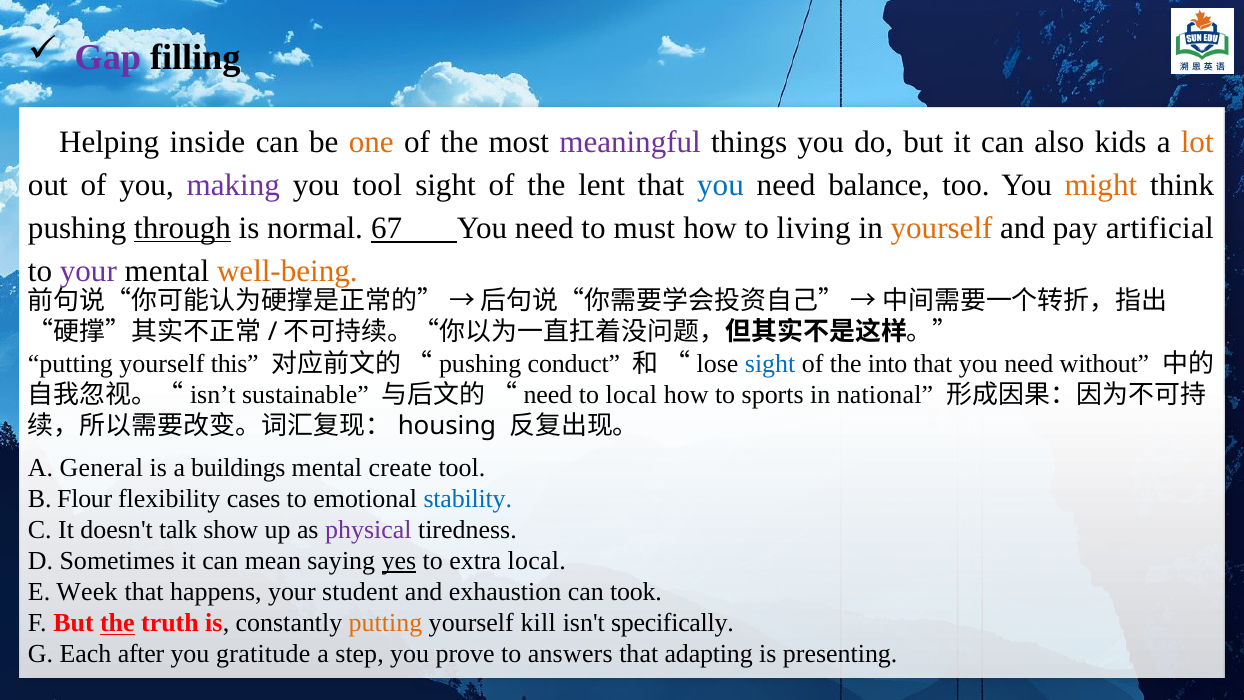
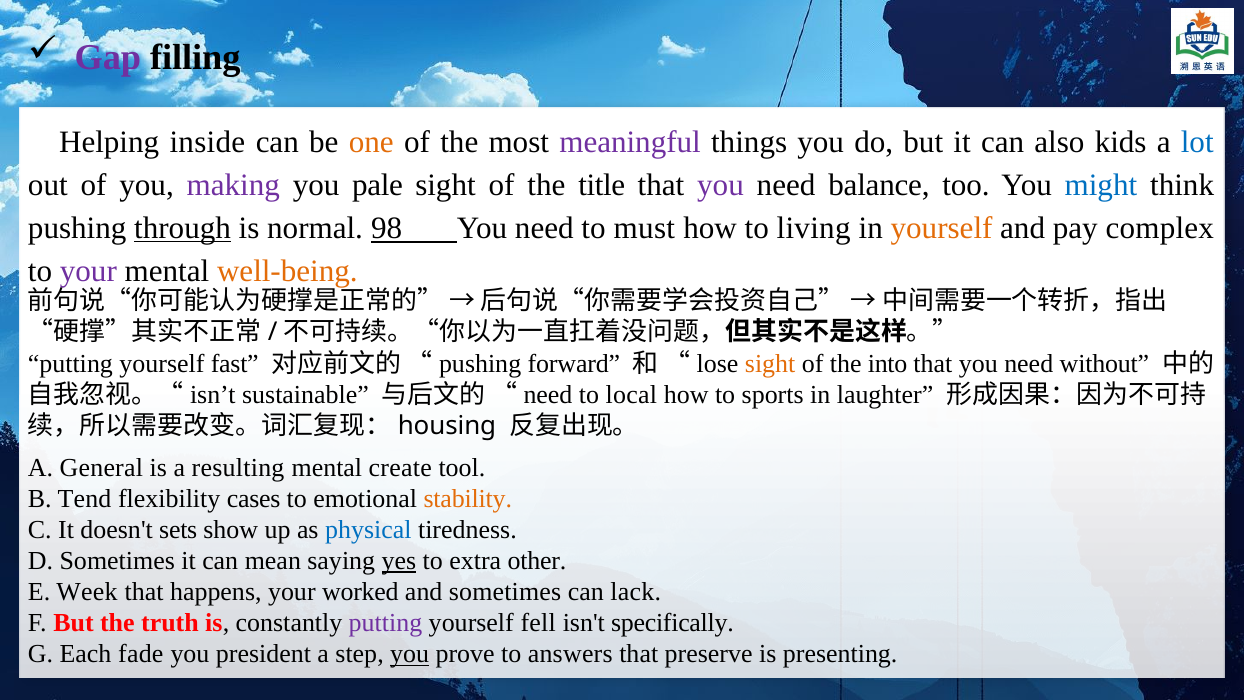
lot colour: orange -> blue
you tool: tool -> pale
lent: lent -> title
you at (720, 185) colour: blue -> purple
might colour: orange -> blue
67: 67 -> 98
artificial: artificial -> complex
this: this -> fast
conduct: conduct -> forward
sight at (770, 363) colour: blue -> orange
national: national -> laughter
buildings: buildings -> resulting
Flour: Flour -> Tend
stability colour: blue -> orange
talk: talk -> sets
physical colour: purple -> blue
extra local: local -> other
student: student -> worked
and exhaustion: exhaustion -> sometimes
took: took -> lack
the at (117, 623) underline: present -> none
putting at (386, 623) colour: orange -> purple
kill: kill -> fell
after: after -> fade
gratitude: gratitude -> president
you at (410, 654) underline: none -> present
adapting: adapting -> preserve
